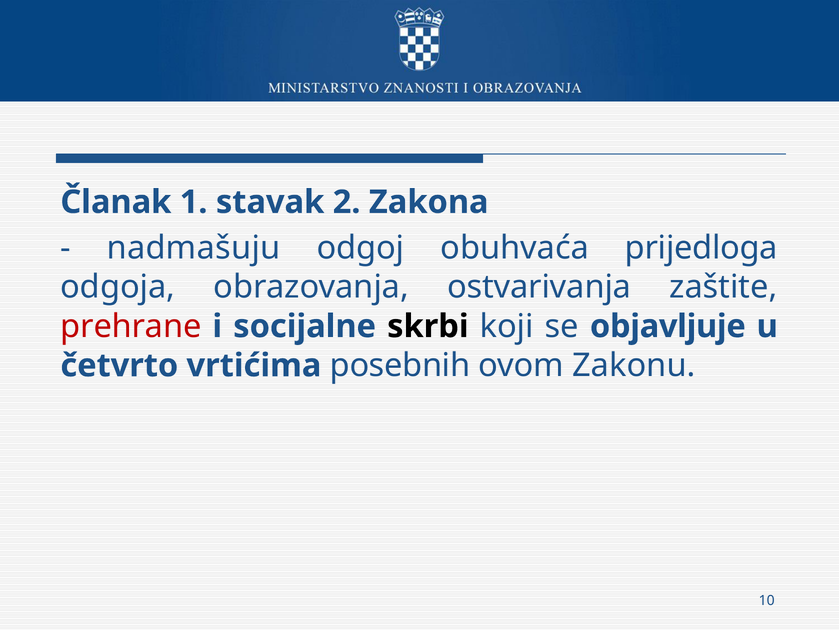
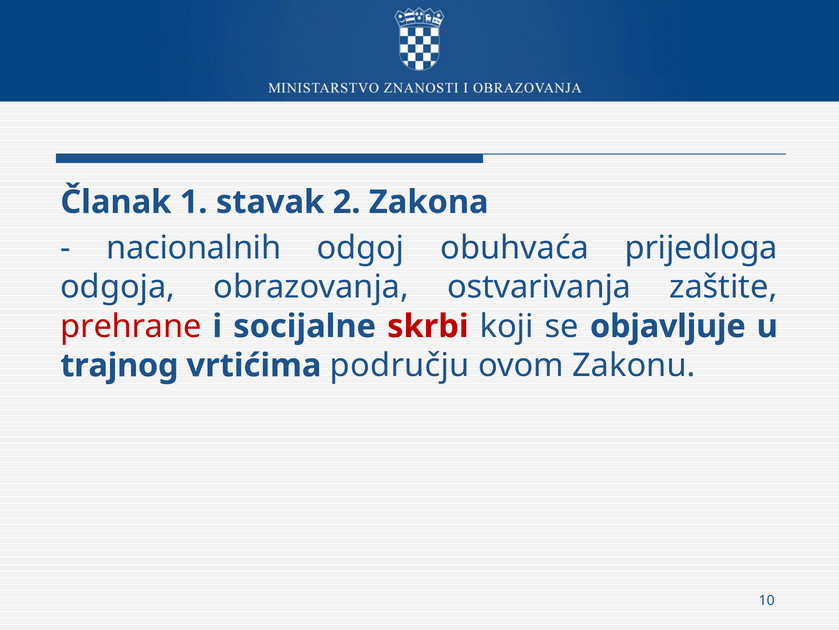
nadmašuju: nadmašuju -> nacionalnih
skrbi colour: black -> red
četvrto: četvrto -> trajnog
posebnih: posebnih -> području
